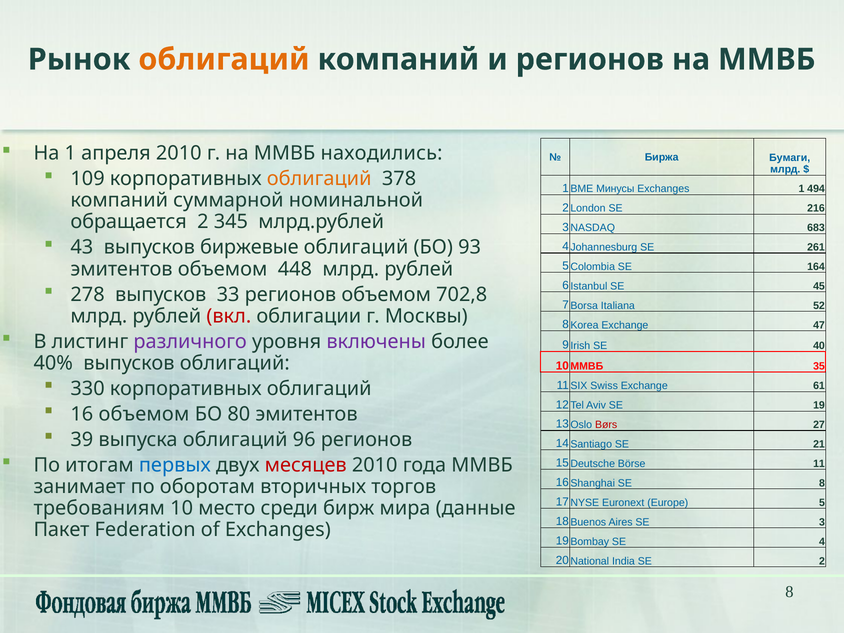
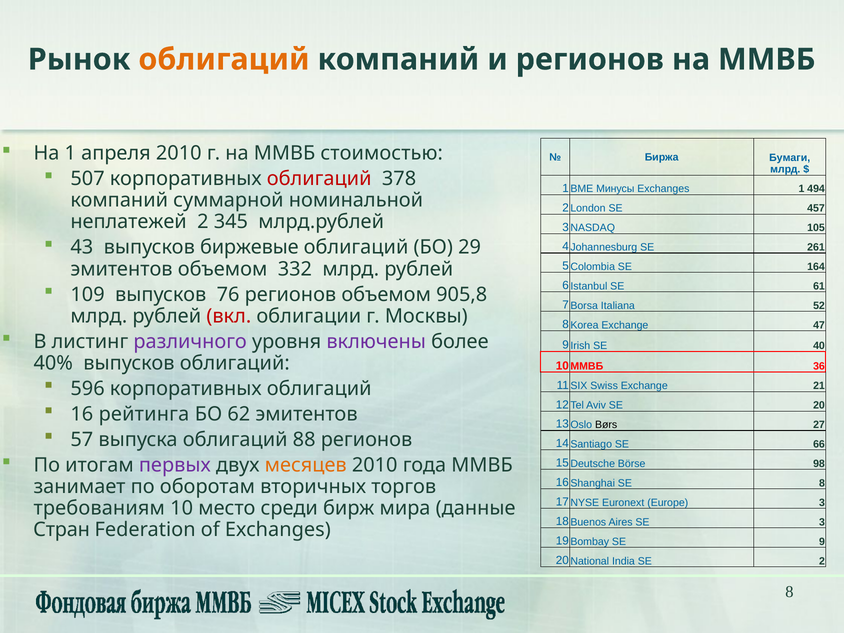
находились: находились -> стоимостью
109: 109 -> 507
облигаций at (319, 179) colour: orange -> red
216: 216 -> 457
обращается: обращается -> неплатежей
683: 683 -> 105
93: 93 -> 29
448: 448 -> 332
45: 45 -> 61
278: 278 -> 109
33: 33 -> 76
702,8: 702,8 -> 905,8
35: 35 -> 36
330: 330 -> 596
61: 61 -> 21
19: 19 -> 20
16 объемом: объемом -> рейтинга
80: 80 -> 62
Børs colour: red -> black
39: 39 -> 57
96: 96 -> 88
21: 21 -> 66
первых colour: blue -> purple
месяцев colour: red -> orange
11: 11 -> 98
Europe 5: 5 -> 3
Пакет: Пакет -> Стран
4: 4 -> 9
